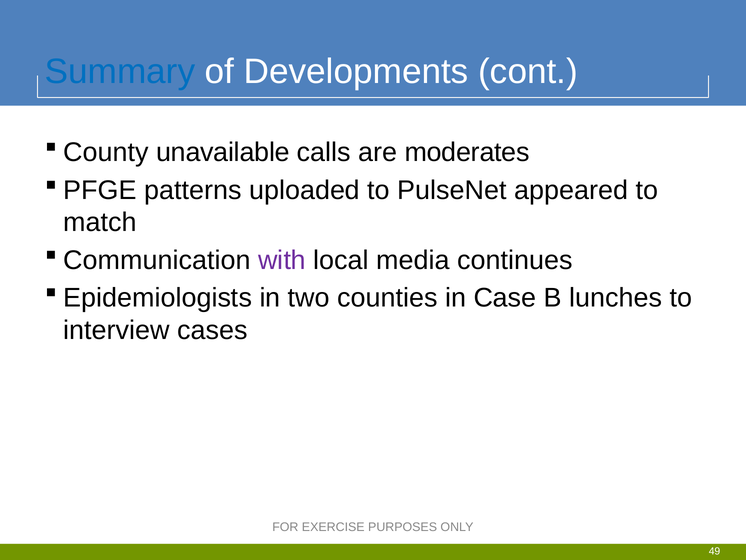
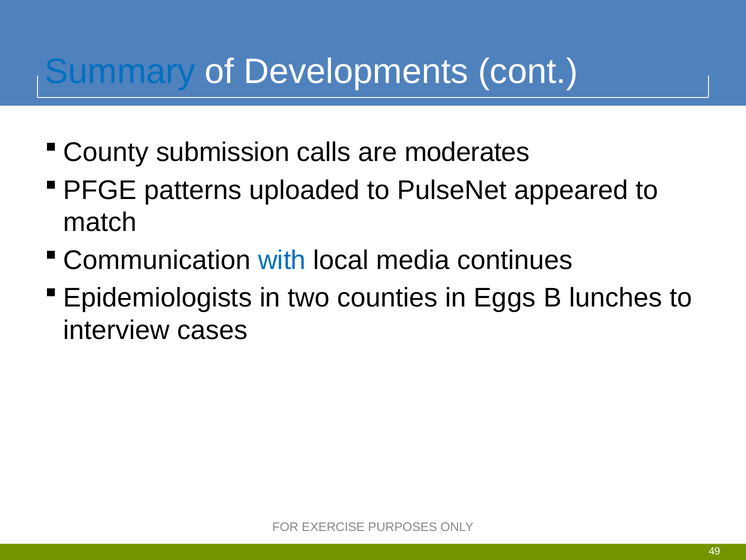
unavailable: unavailable -> submission
with colour: purple -> blue
Case: Case -> Eggs
